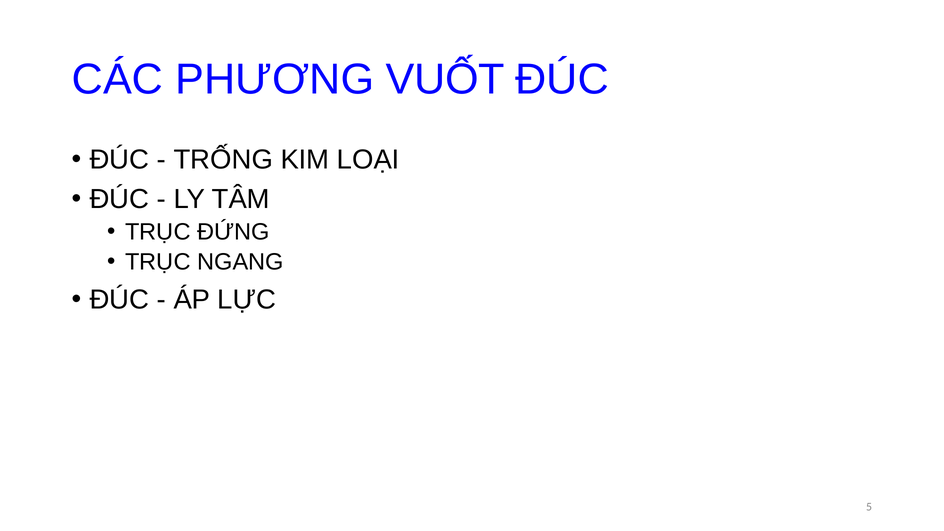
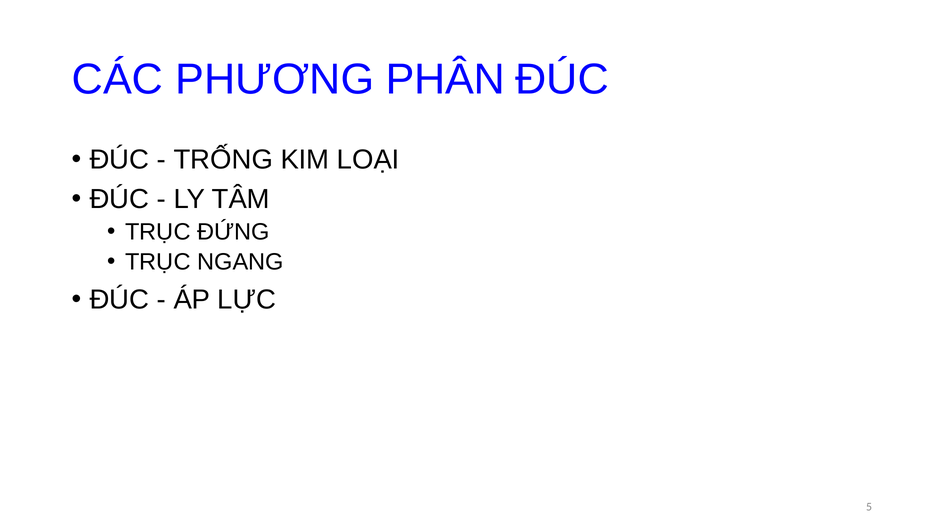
VUỐT: VUỐT -> PHÂN
